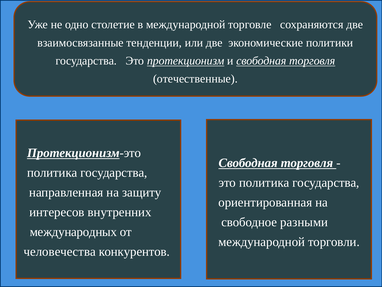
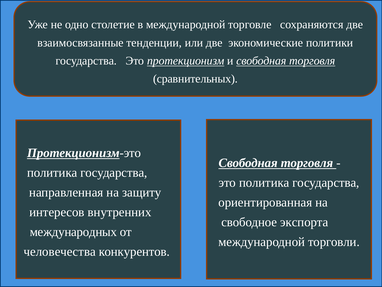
отечественные: отечественные -> сравнительных
разными: разными -> экспорта
